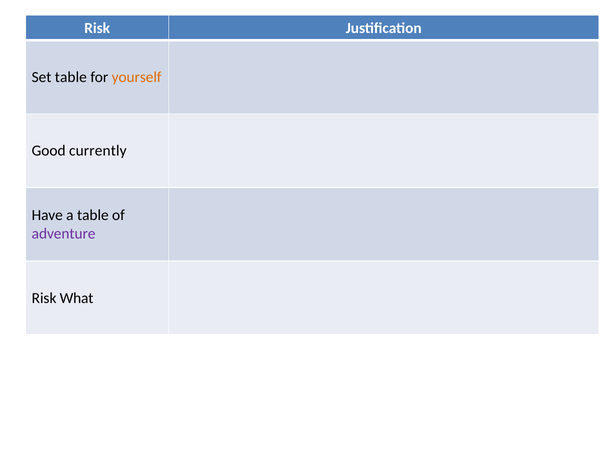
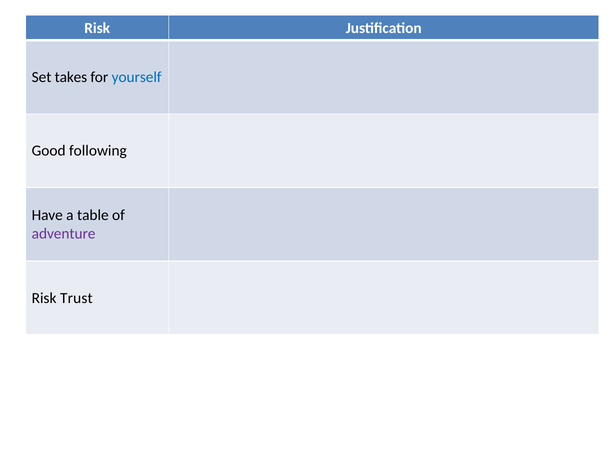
Set table: table -> takes
yourself colour: orange -> blue
currently: currently -> following
What: What -> Trust
